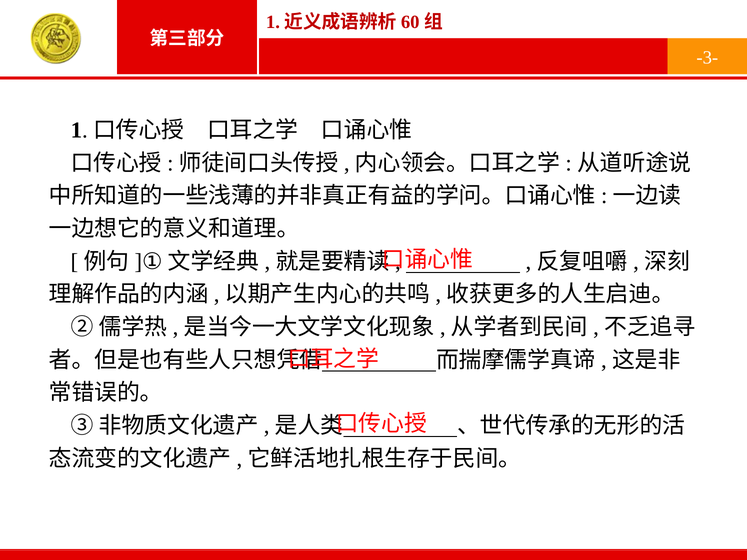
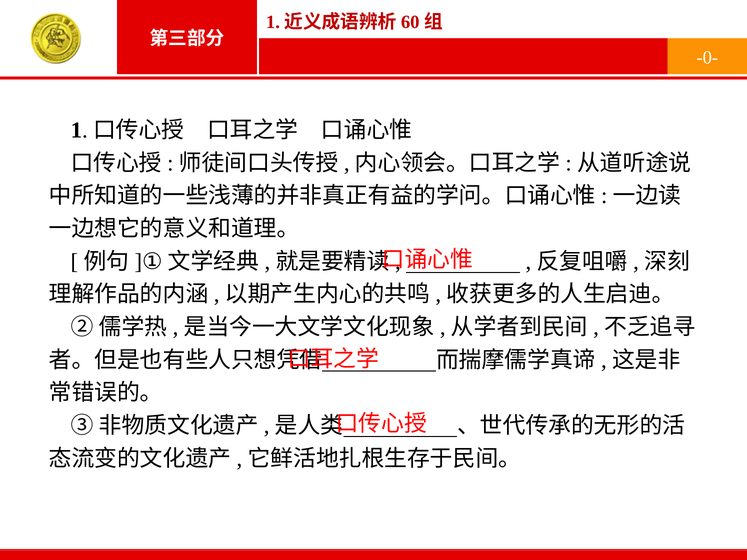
-3-: -3- -> -0-
